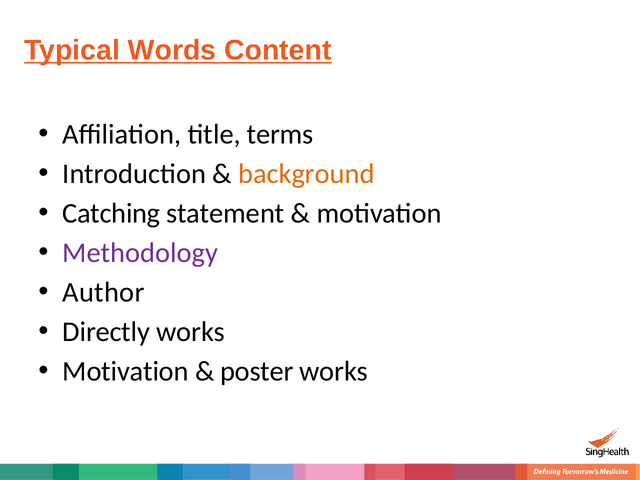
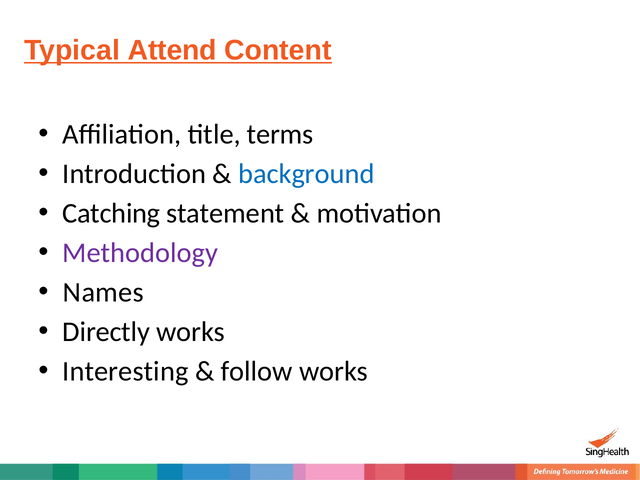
Words: Words -> Attend
background colour: orange -> blue
Author: Author -> Names
Motivation at (126, 371): Motivation -> Interesting
poster: poster -> follow
